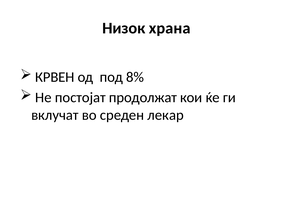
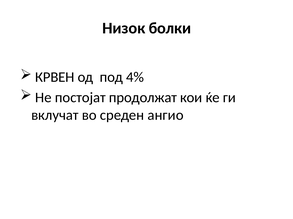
храна: храна -> болки
8%: 8% -> 4%
лекар: лекар -> ангио
